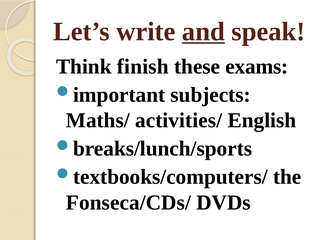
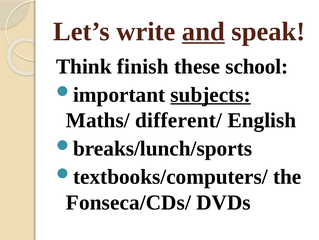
exams: exams -> school
subjects underline: none -> present
activities/: activities/ -> different/
